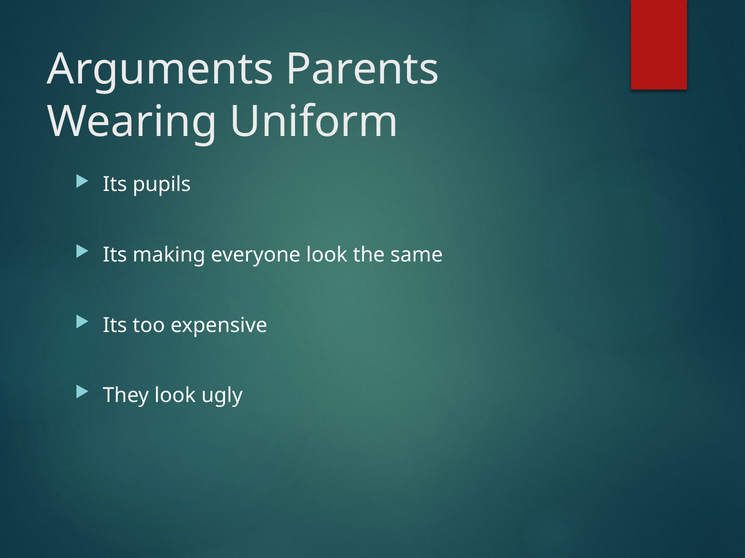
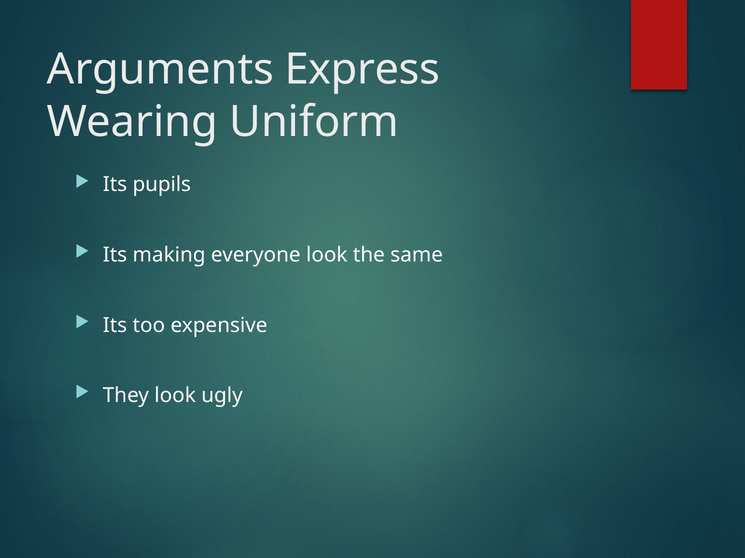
Parents: Parents -> Express
